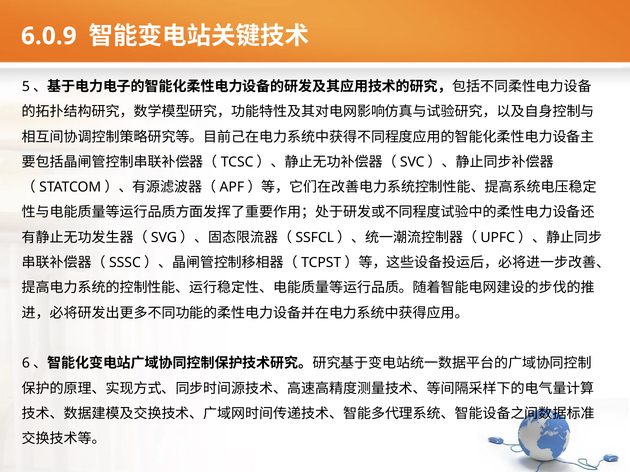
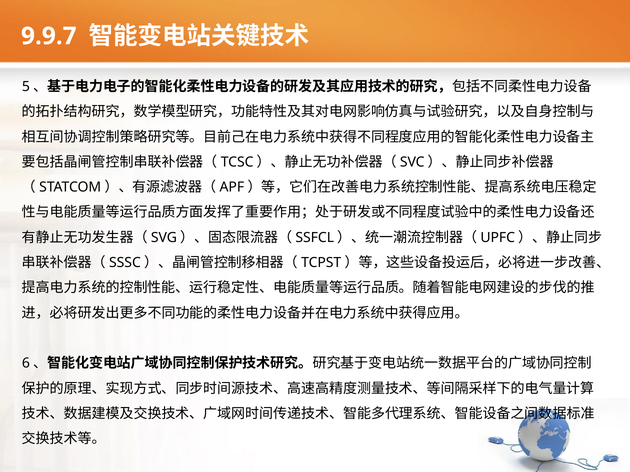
6.0.9: 6.0.9 -> 9.9.7
